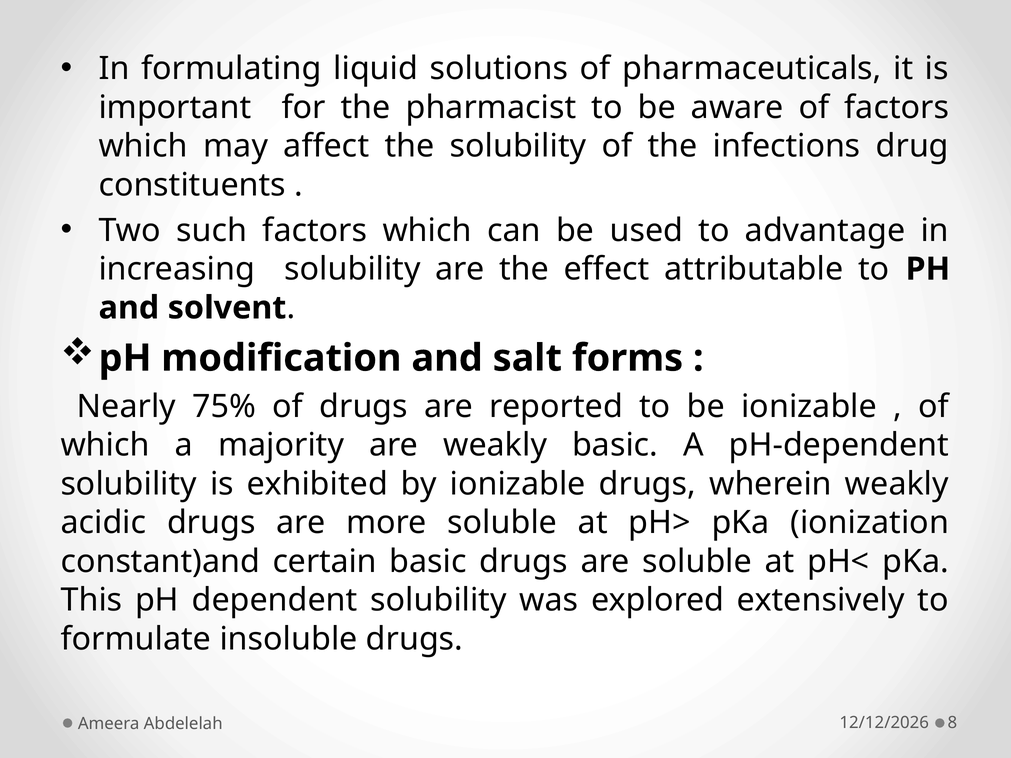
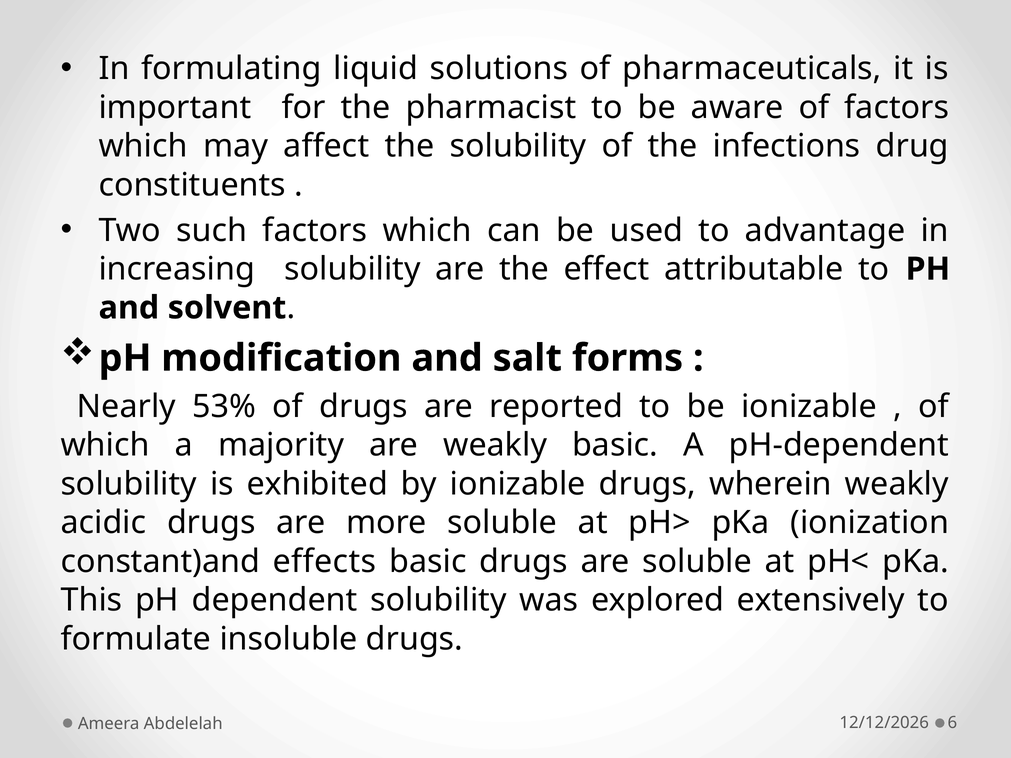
75%: 75% -> 53%
certain: certain -> effects
8: 8 -> 6
